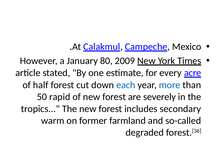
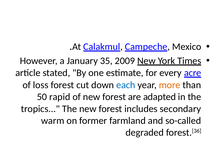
80: 80 -> 35
half: half -> loss
more colour: blue -> orange
severely: severely -> adapted
